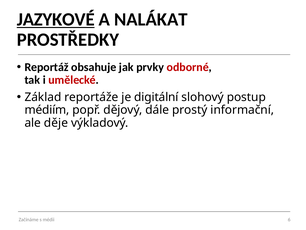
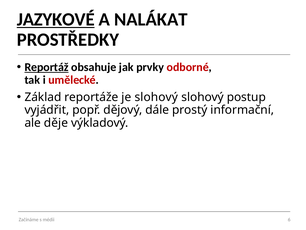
Reportáž underline: none -> present
je digitální: digitální -> slohový
médiím: médiím -> vyjádřit
